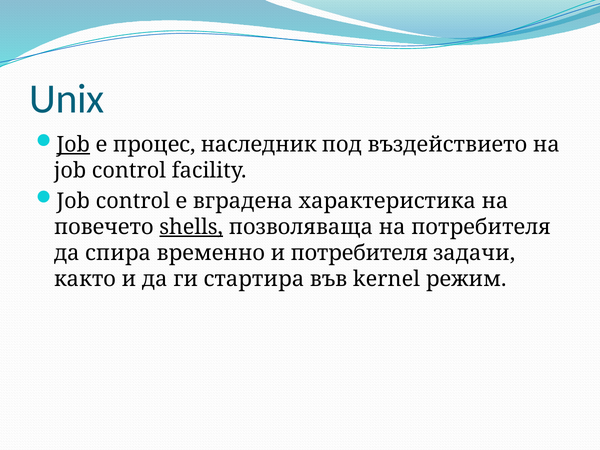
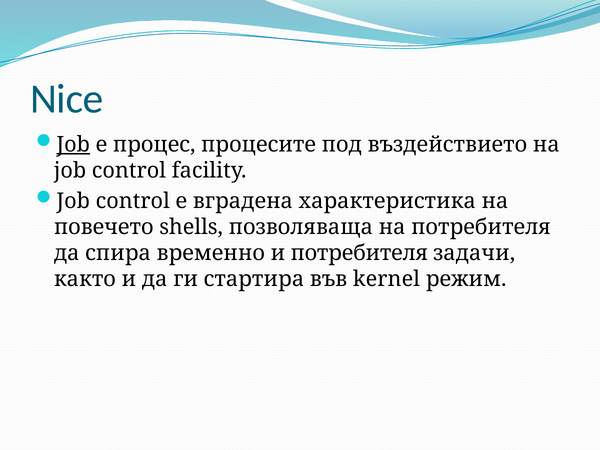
Unix: Unix -> Nice
наследник: наследник -> процесите
shells underline: present -> none
